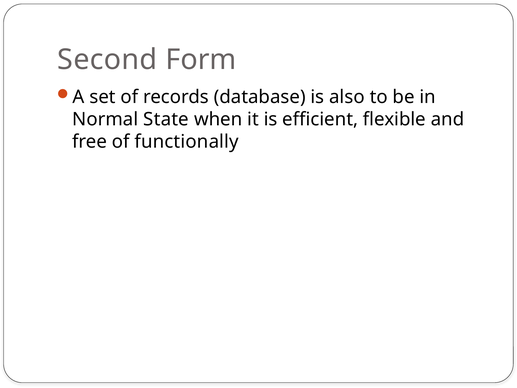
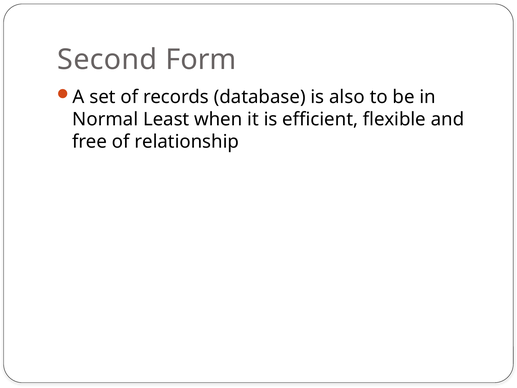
State: State -> Least
functionally: functionally -> relationship
